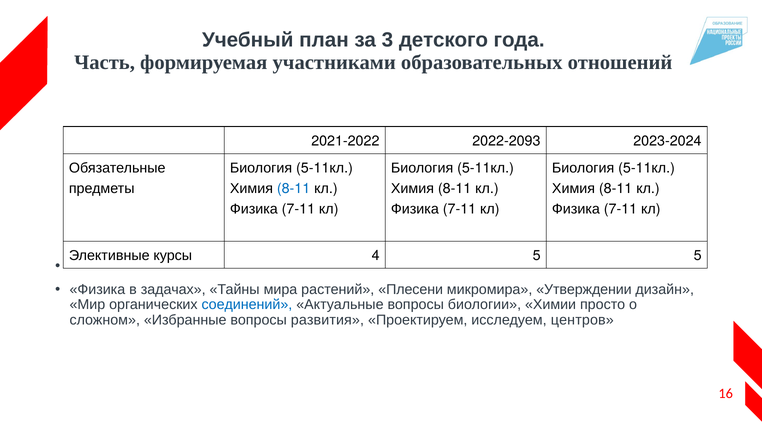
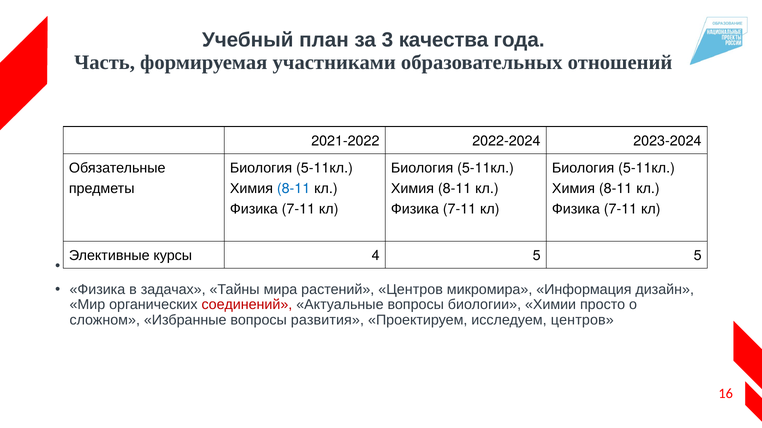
детского: детского -> качества
2022-2093: 2022-2093 -> 2022-2024
растений Плесени: Плесени -> Центров
Утверждении: Утверждении -> Информация
соединений colour: blue -> red
